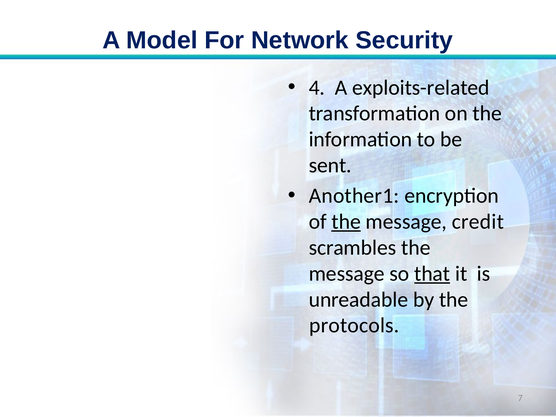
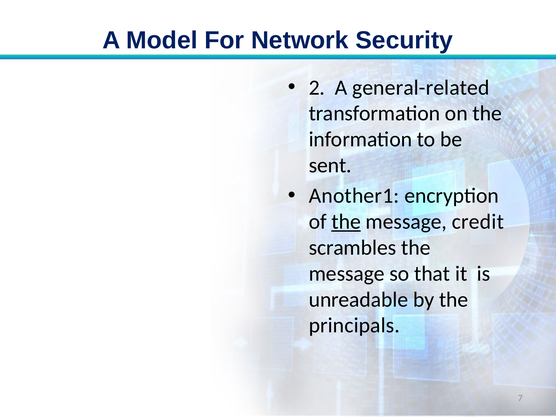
4: 4 -> 2
exploits-related: exploits-related -> general-related
that underline: present -> none
protocols: protocols -> principals
